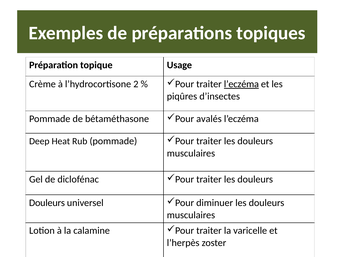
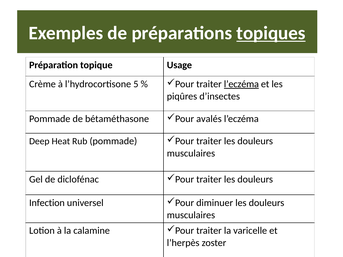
topiques underline: none -> present
2: 2 -> 5
Douleurs at (47, 203): Douleurs -> Infection
